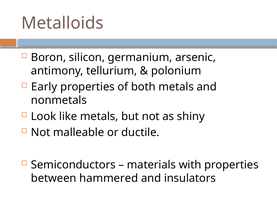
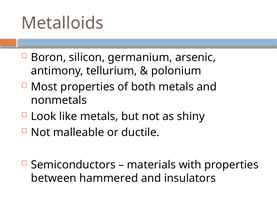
Early: Early -> Most
